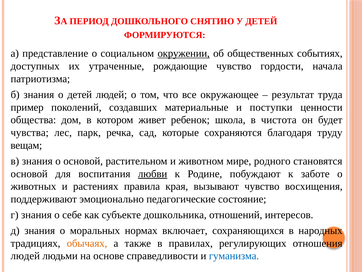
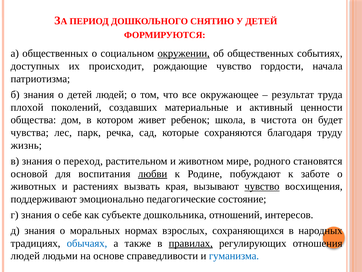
а представление: представление -> общественных
утраченные: утраченные -> происходит
пример: пример -> плохой
поступки: поступки -> активный
вещам: вещам -> жизнь
о основой: основой -> переход
правила: правила -> вызвать
чувство at (262, 186) underline: none -> present
включает: включает -> взрослых
обычаях colour: orange -> blue
правилах underline: none -> present
